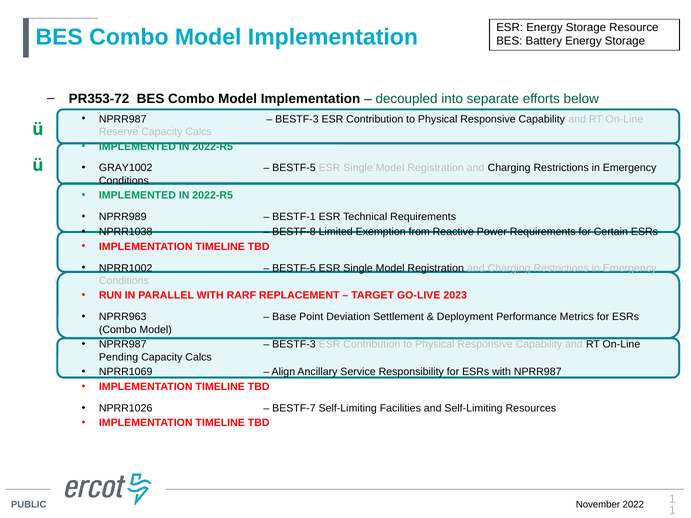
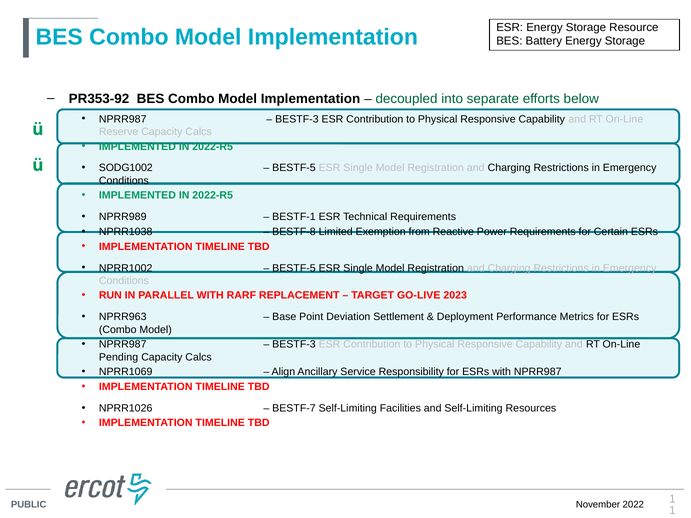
PR353-72: PR353-72 -> PR353-92
GRAY1002: GRAY1002 -> SODG1002
